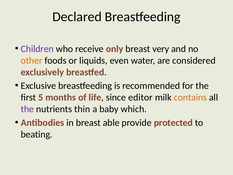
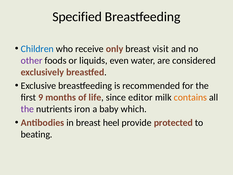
Declared: Declared -> Specified
Children colour: purple -> blue
very: very -> visit
other colour: orange -> purple
5: 5 -> 9
thin: thin -> iron
able: able -> heel
